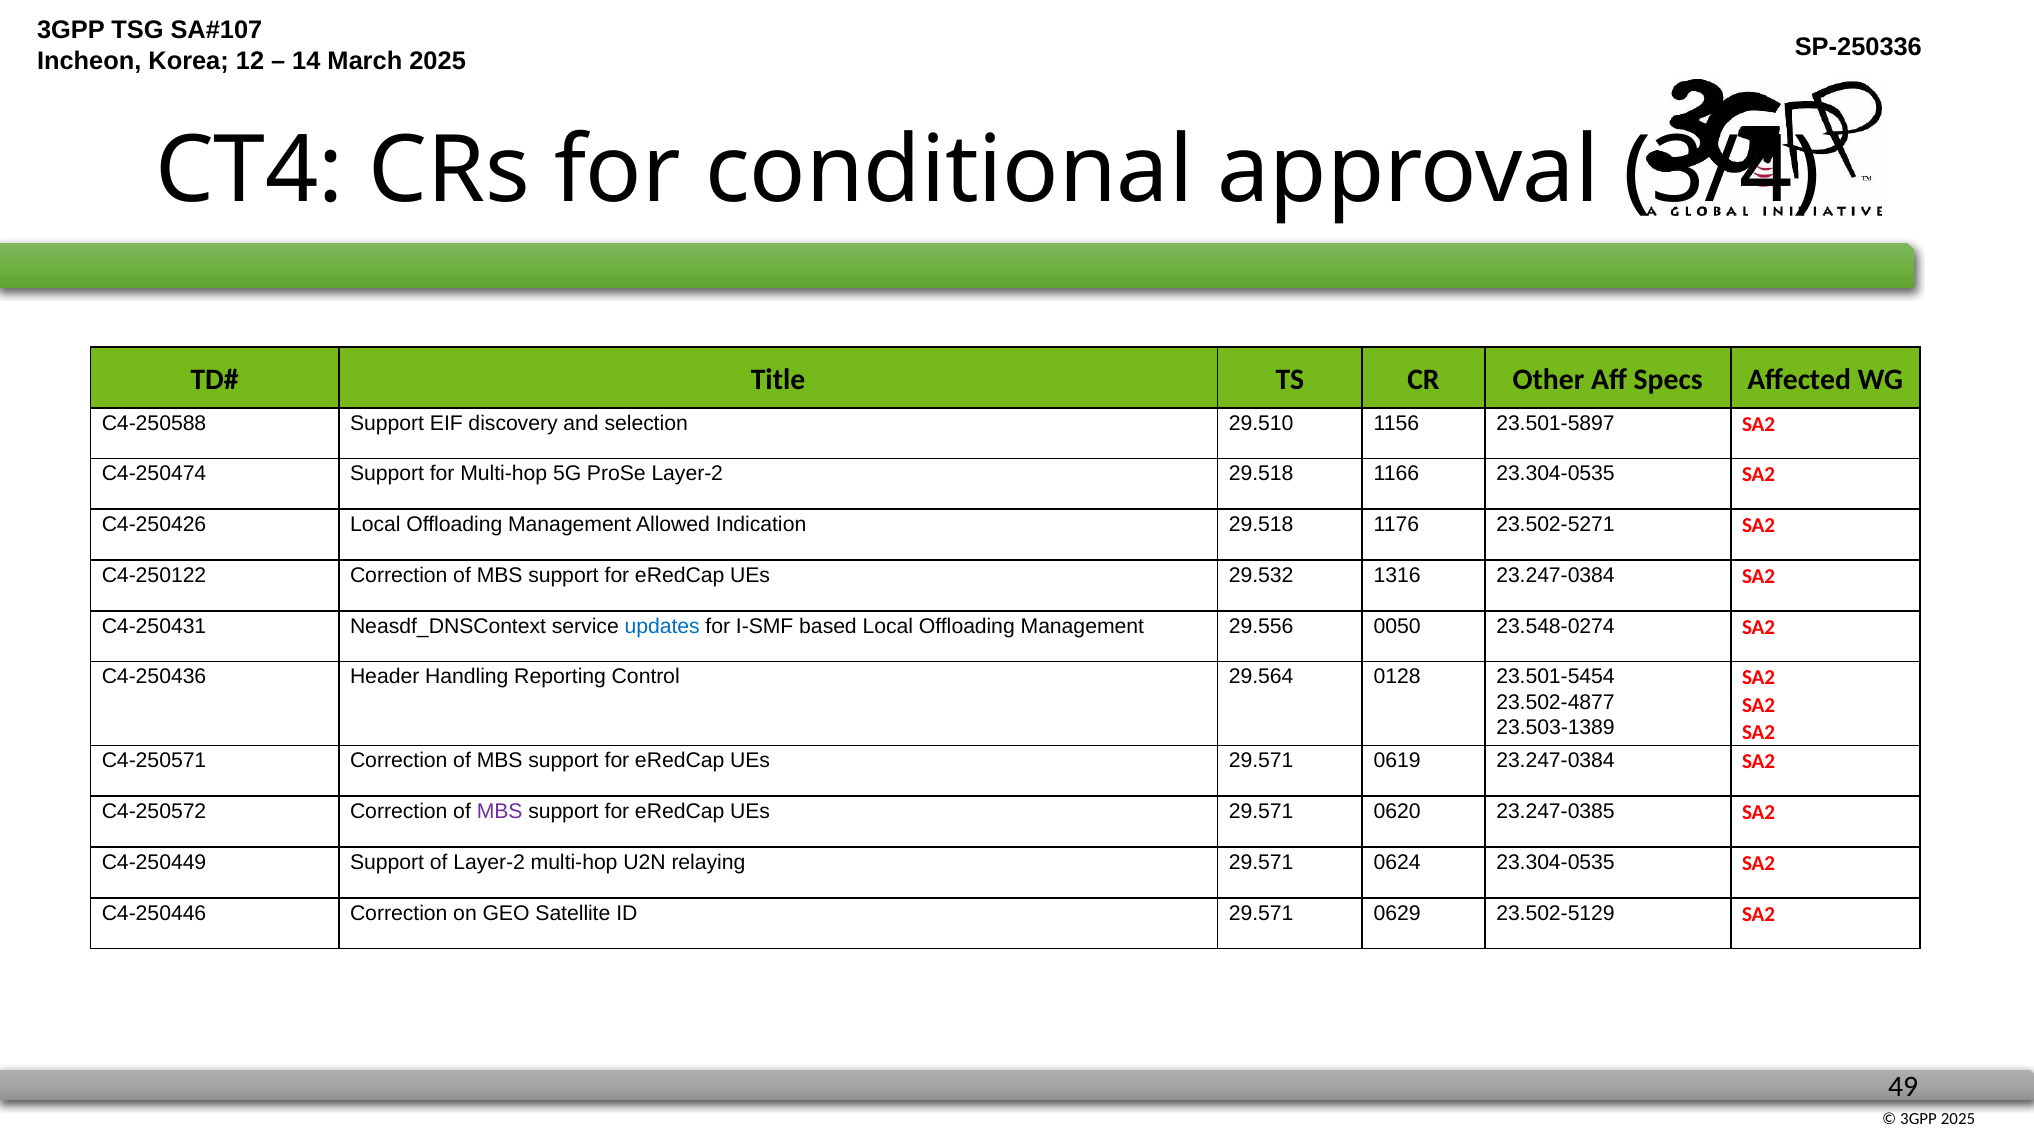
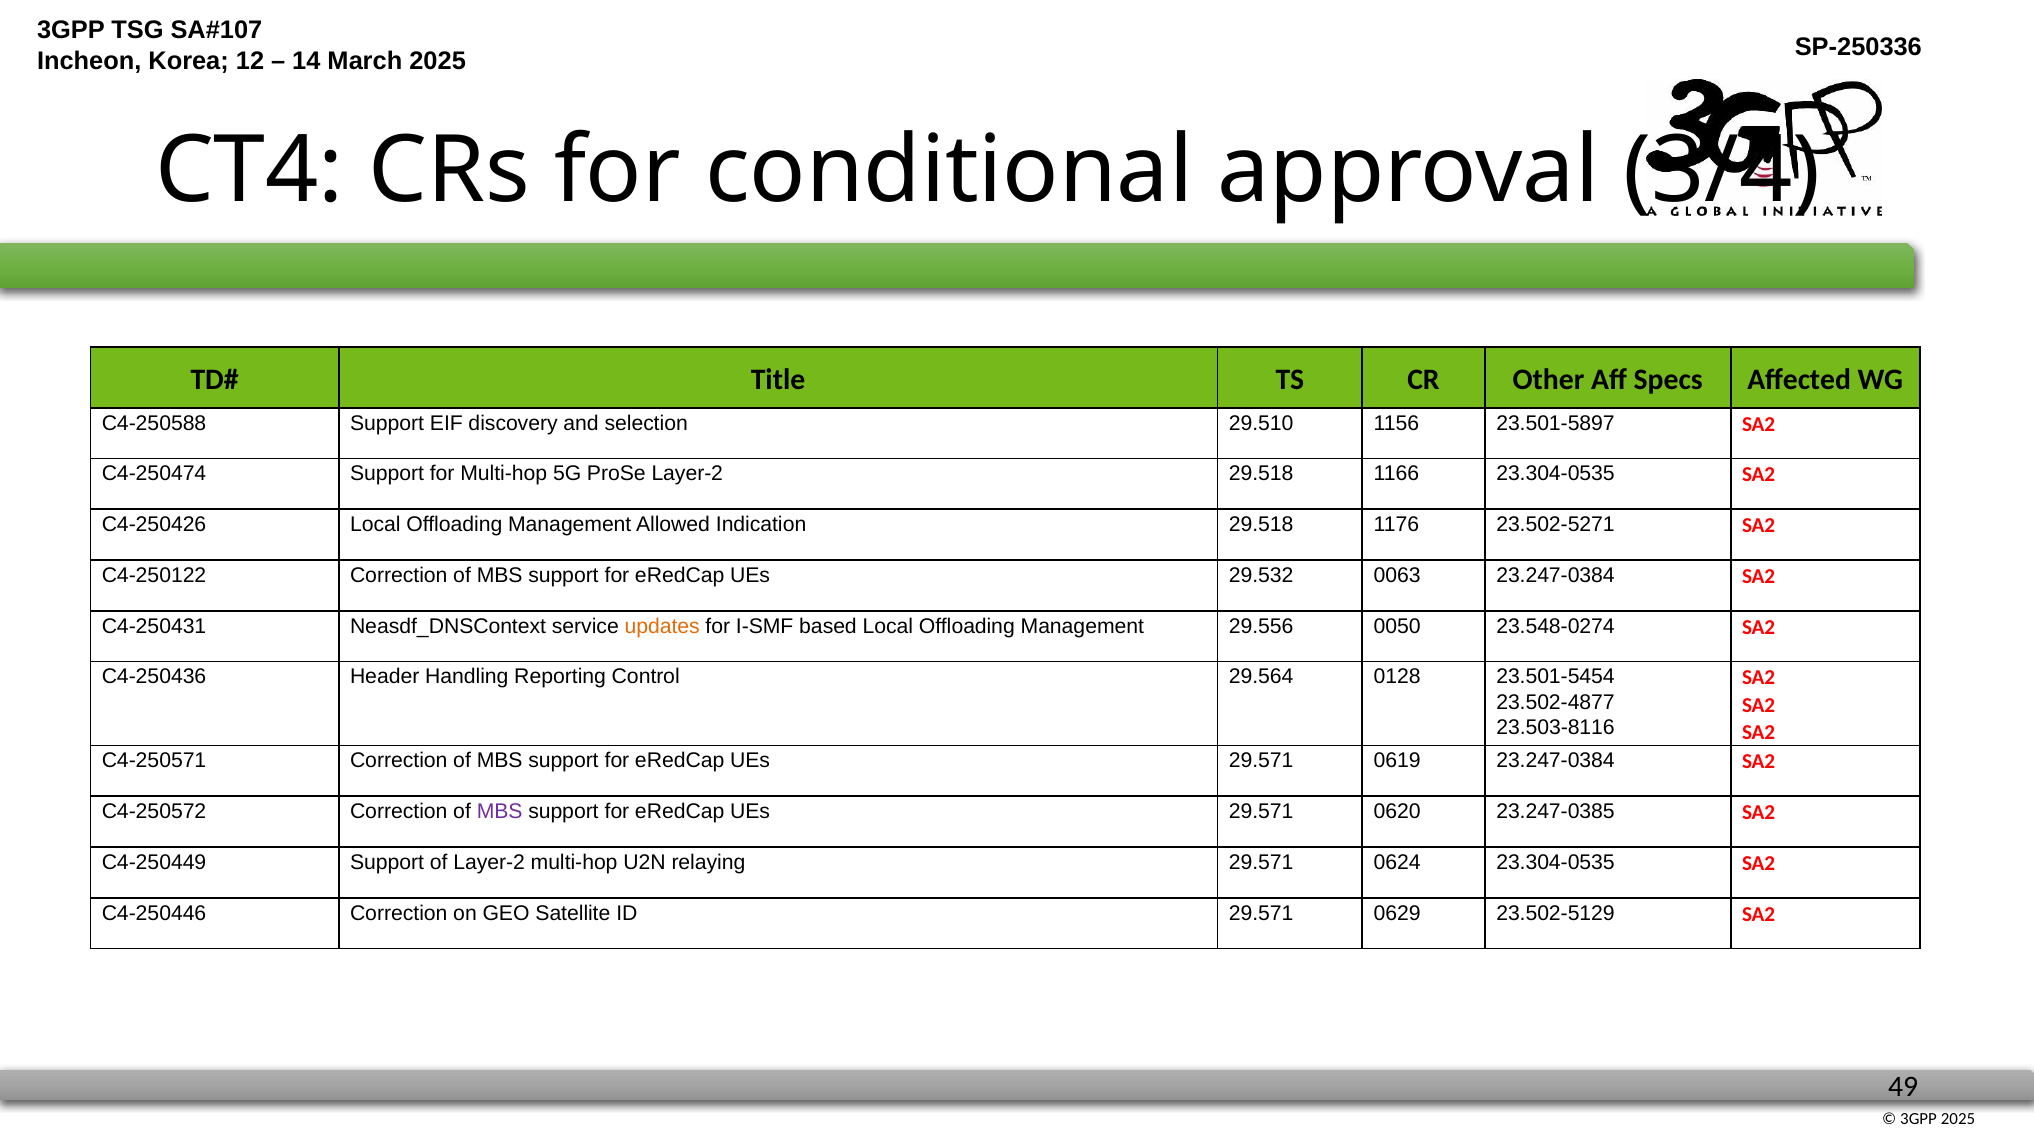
1316: 1316 -> 0063
updates colour: blue -> orange
23.503-1389: 23.503-1389 -> 23.503-8116
